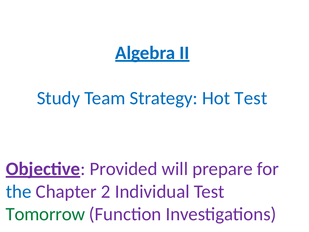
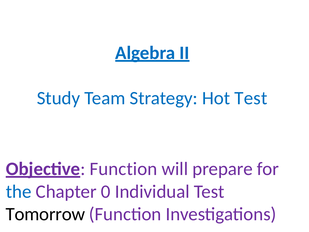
Objective Provided: Provided -> Function
2: 2 -> 0
Tomorrow colour: green -> black
